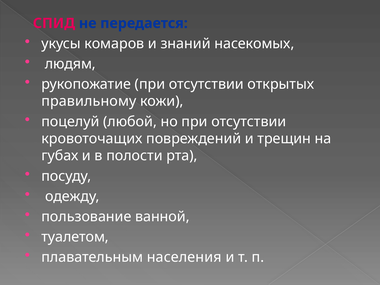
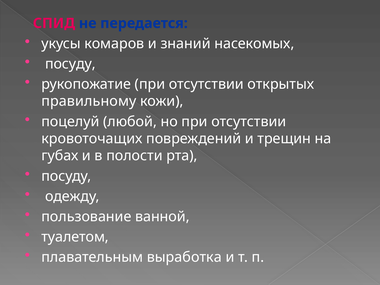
людям at (70, 64): людям -> посуду
населения: населения -> выработка
